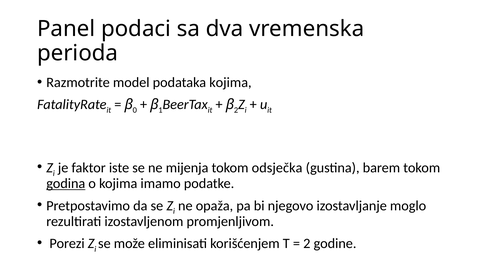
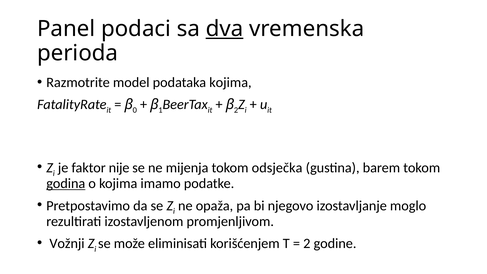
dva underline: none -> present
iste: iste -> nije
Porezi: Porezi -> Vožnji
